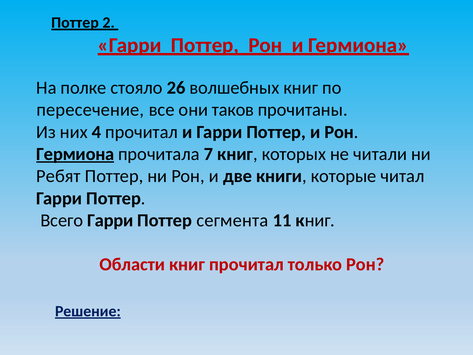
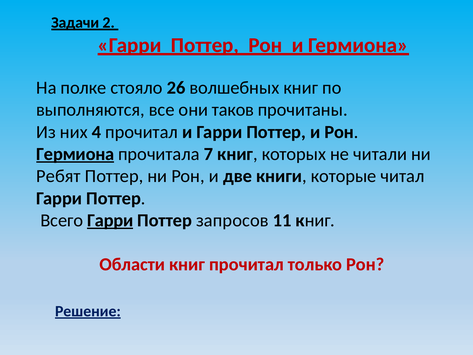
Поттер at (75, 23): Поттер -> Задачи
пересечение: пересечение -> выполняются
Гарри at (110, 220) underline: none -> present
сегмента: сегмента -> запросов
